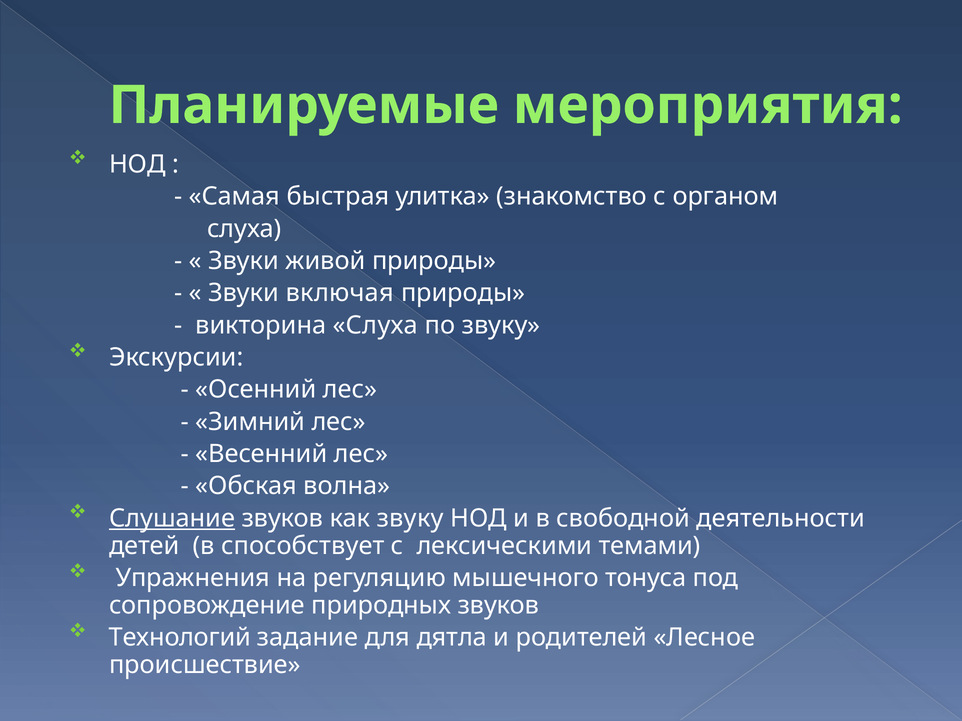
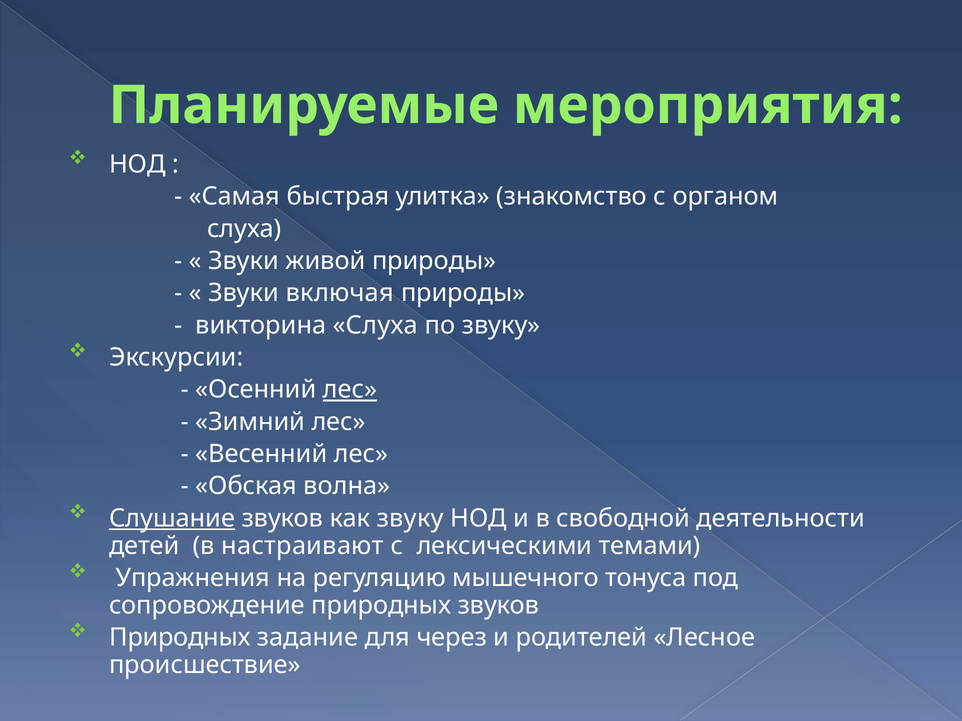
лес at (350, 390) underline: none -> present
способствует: способствует -> настраивают
Технологий at (180, 638): Технологий -> Природных
дятла: дятла -> через
